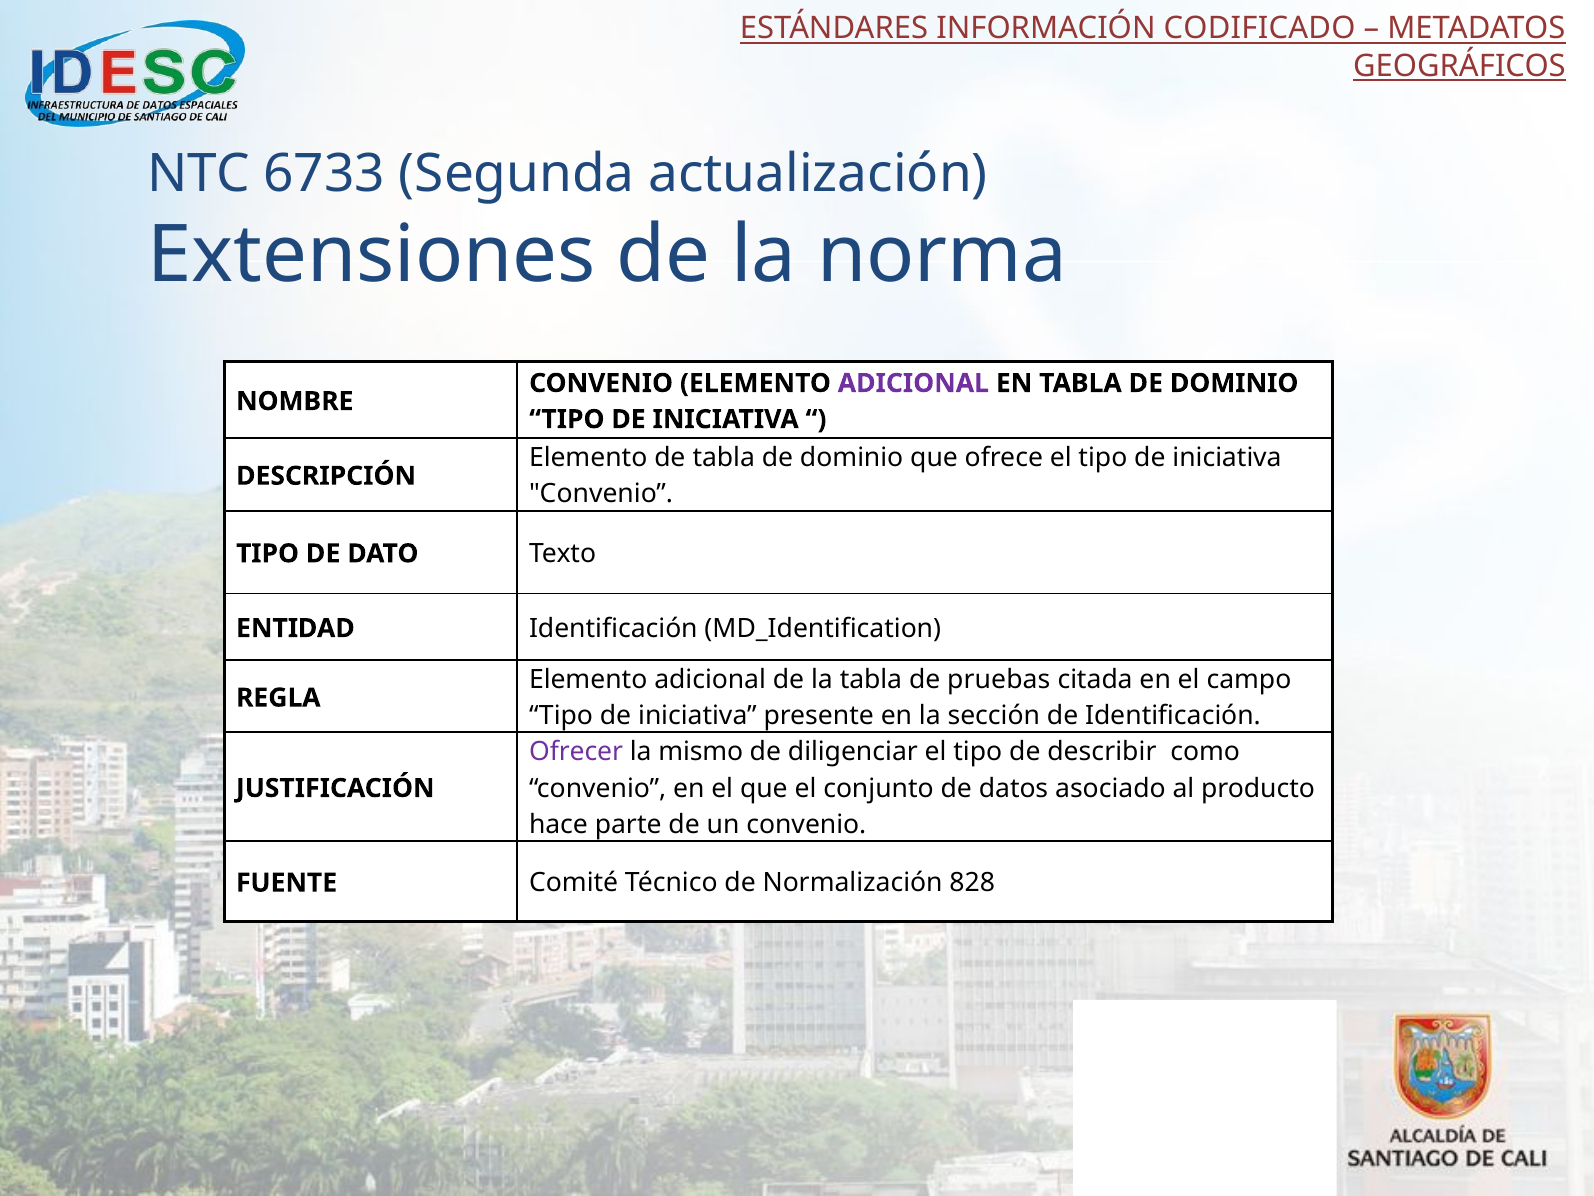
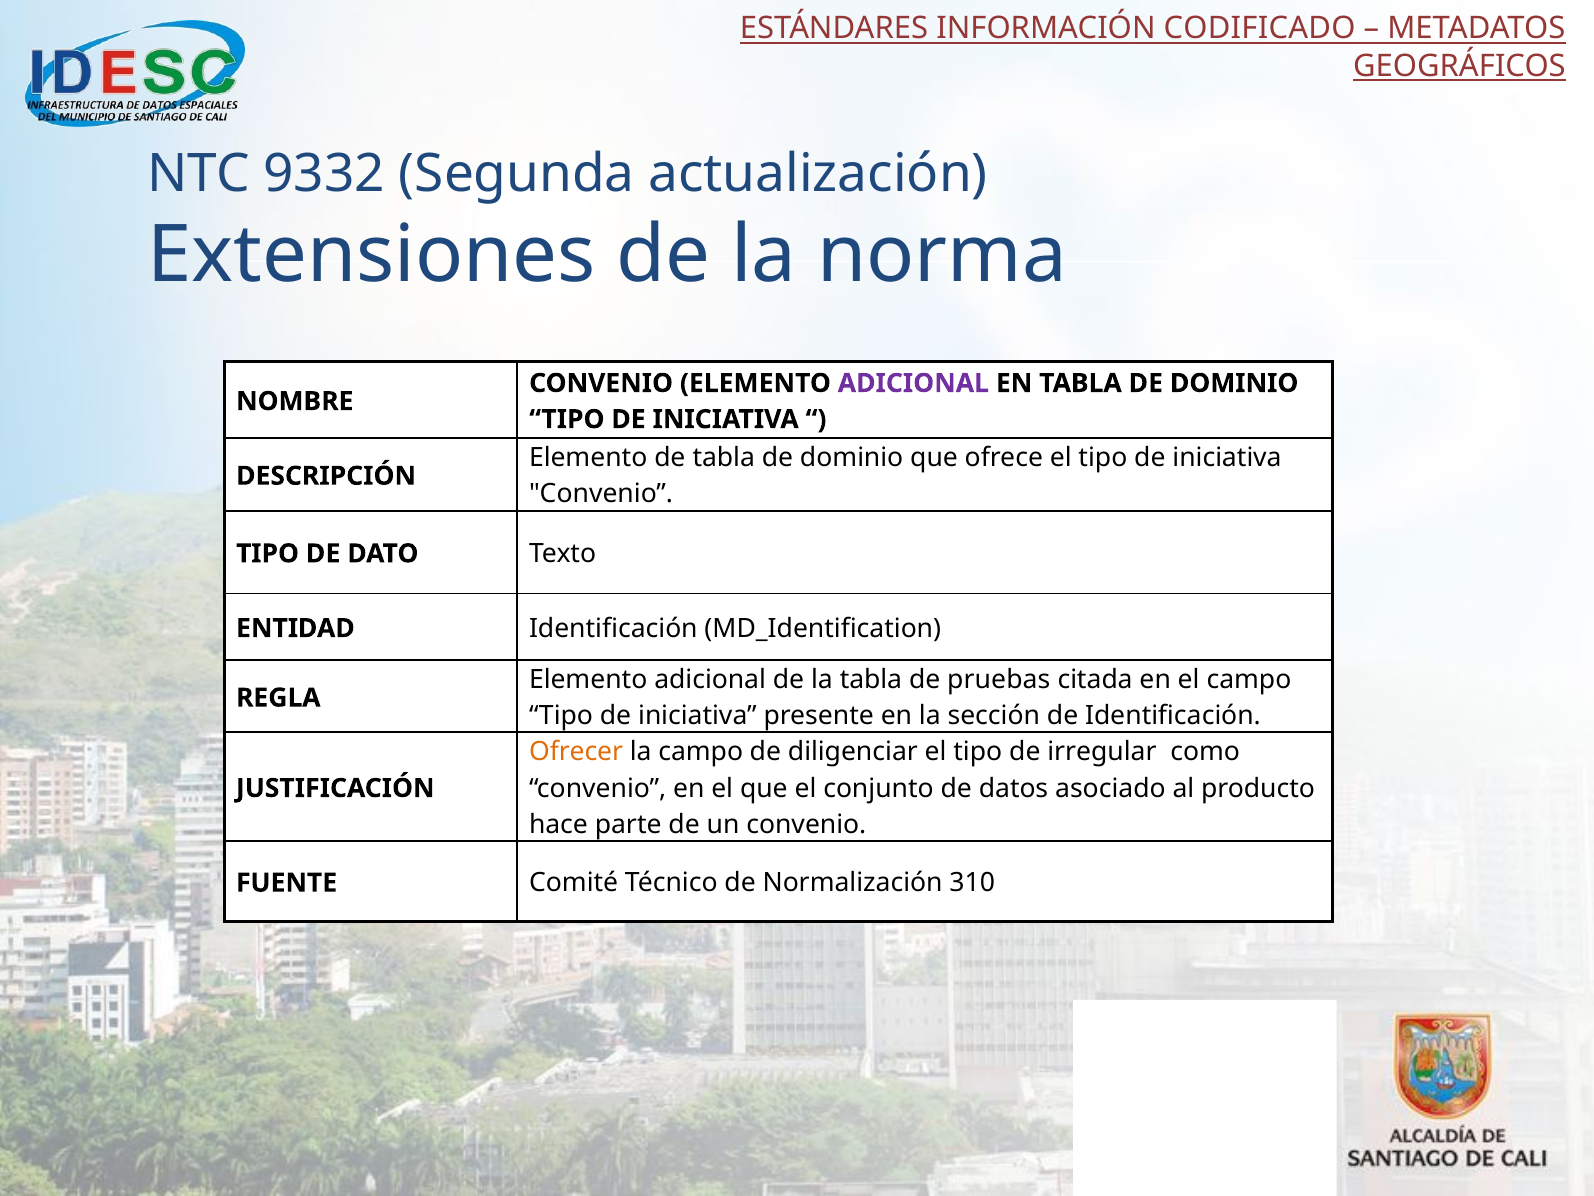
6733: 6733 -> 9332
Ofrecer colour: purple -> orange
la mismo: mismo -> campo
describir: describir -> irregular
828: 828 -> 310
